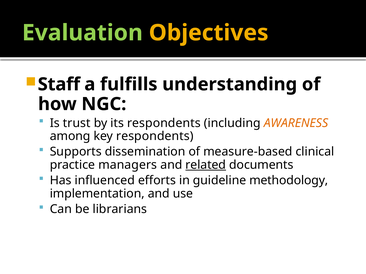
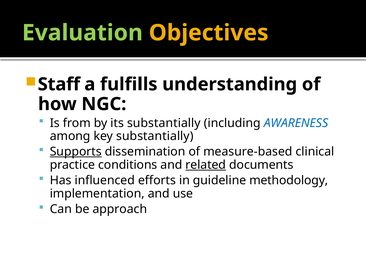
trust: trust -> from
its respondents: respondents -> substantially
AWARENESS colour: orange -> blue
key respondents: respondents -> substantially
Supports underline: none -> present
managers: managers -> conditions
librarians: librarians -> approach
